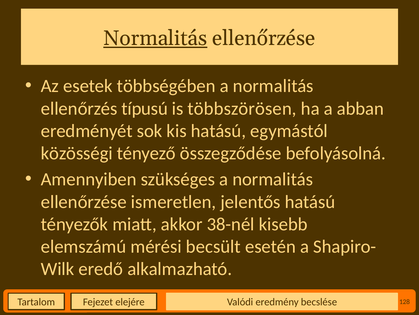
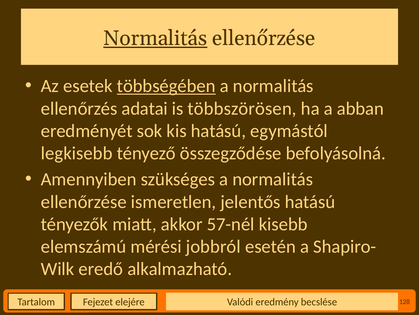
többségében underline: none -> present
típusú: típusú -> adatai
közösségi: közösségi -> legkisebb
38-nél: 38-nél -> 57-nél
becsült: becsült -> jobbról
